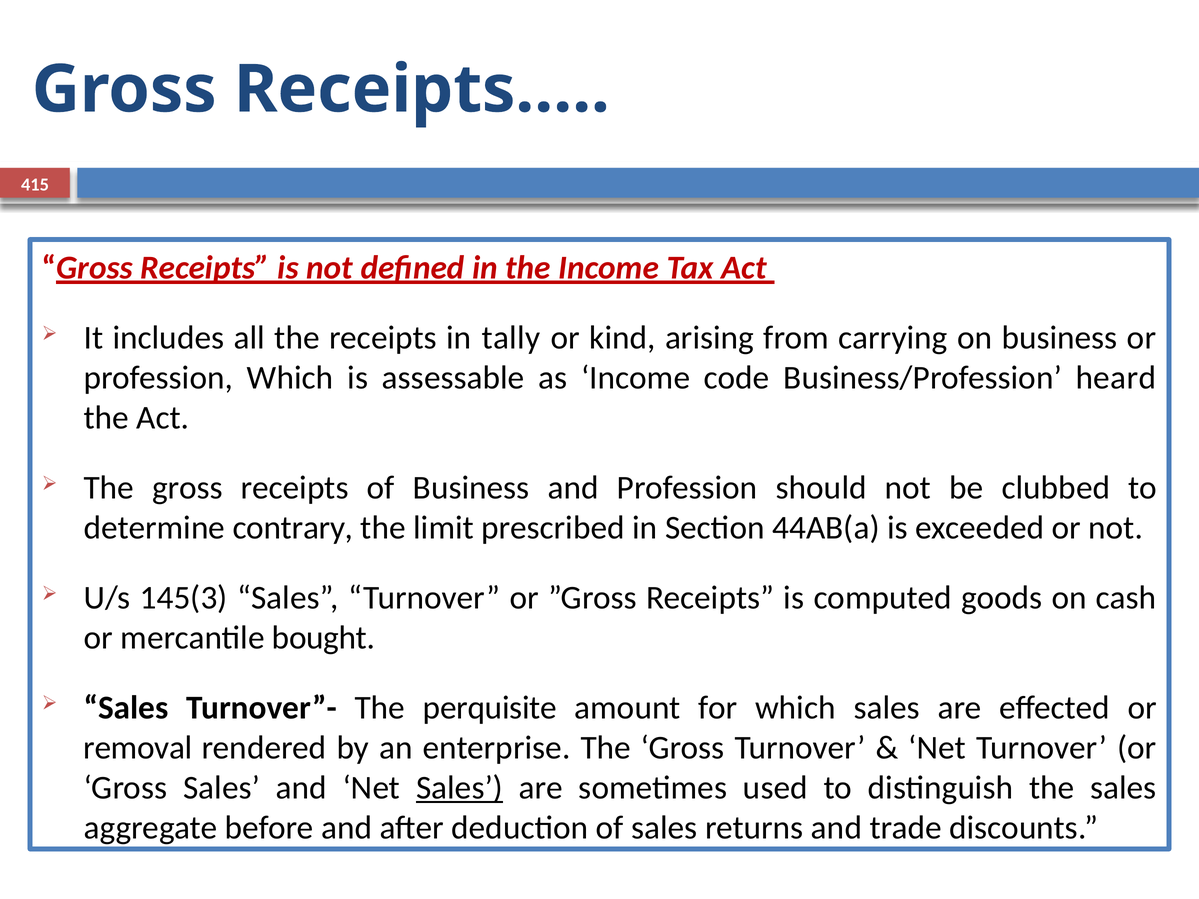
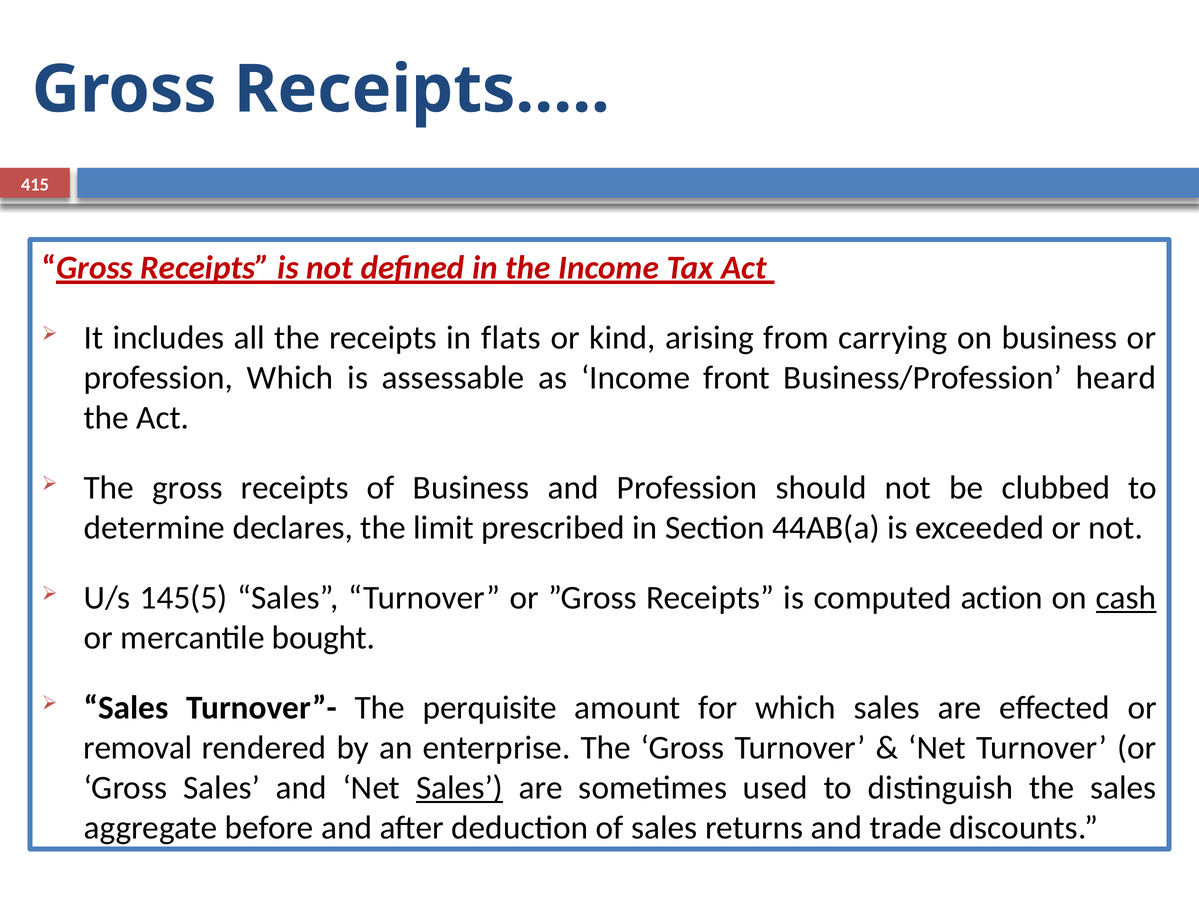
tally: tally -> flats
code: code -> front
contrary: contrary -> declares
145(3: 145(3 -> 145(5
goods: goods -> action
cash underline: none -> present
